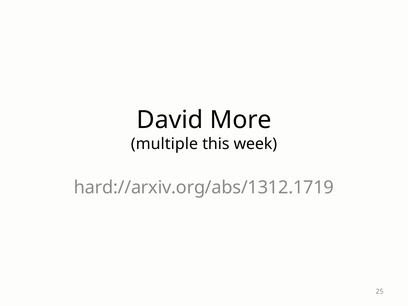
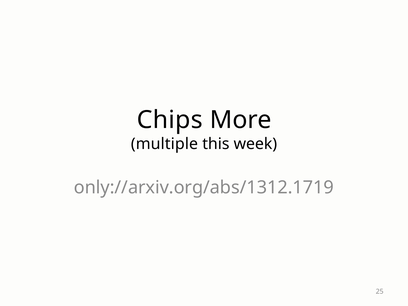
David: David -> Chips
hard://arxiv.org/abs/1312.1719: hard://arxiv.org/abs/1312.1719 -> only://arxiv.org/abs/1312.1719
